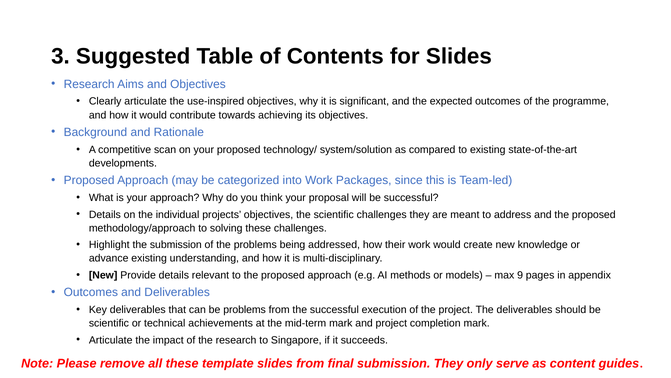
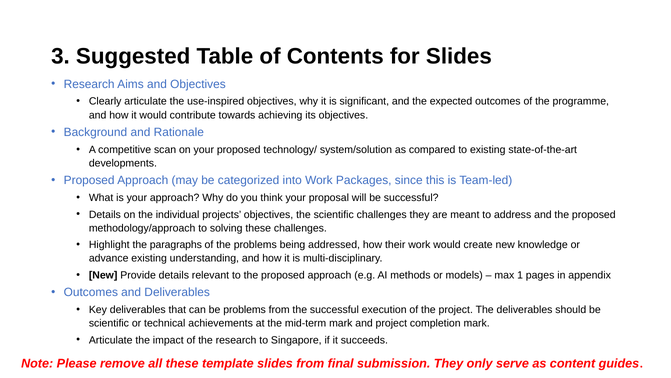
the submission: submission -> paragraphs
9: 9 -> 1
